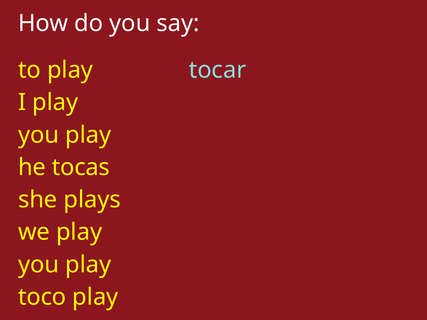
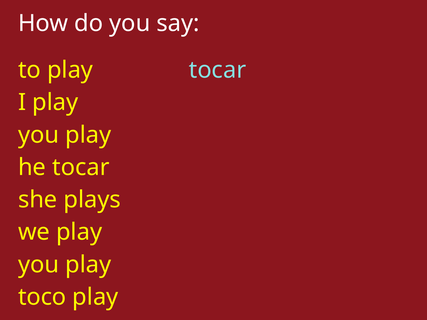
he tocas: tocas -> tocar
